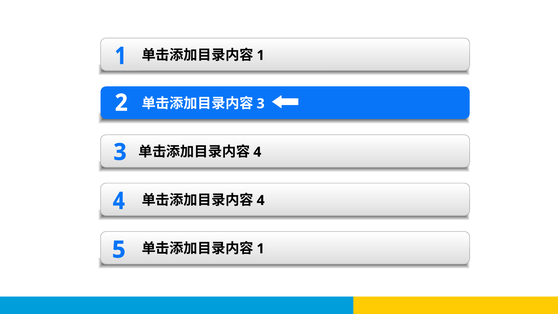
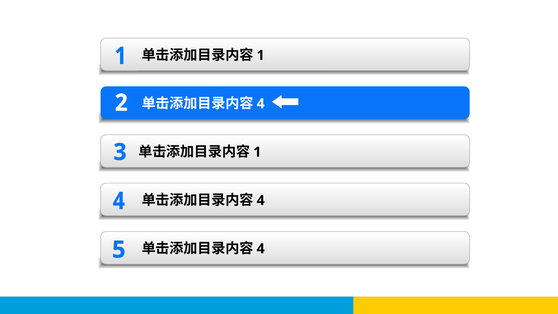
3 at (261, 104): 3 -> 4
4 at (257, 152): 4 -> 1
1 at (261, 249): 1 -> 4
